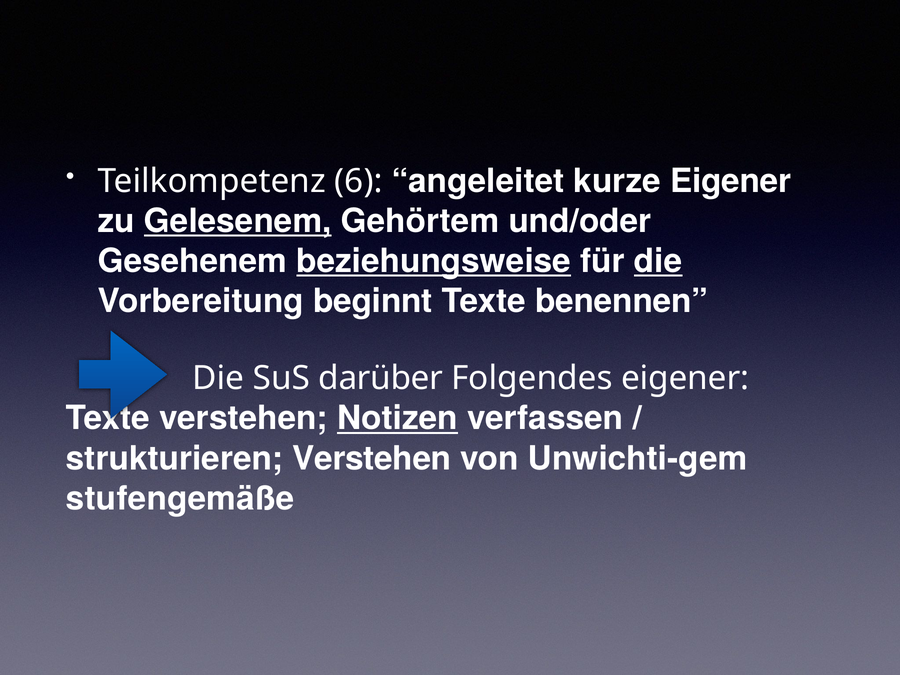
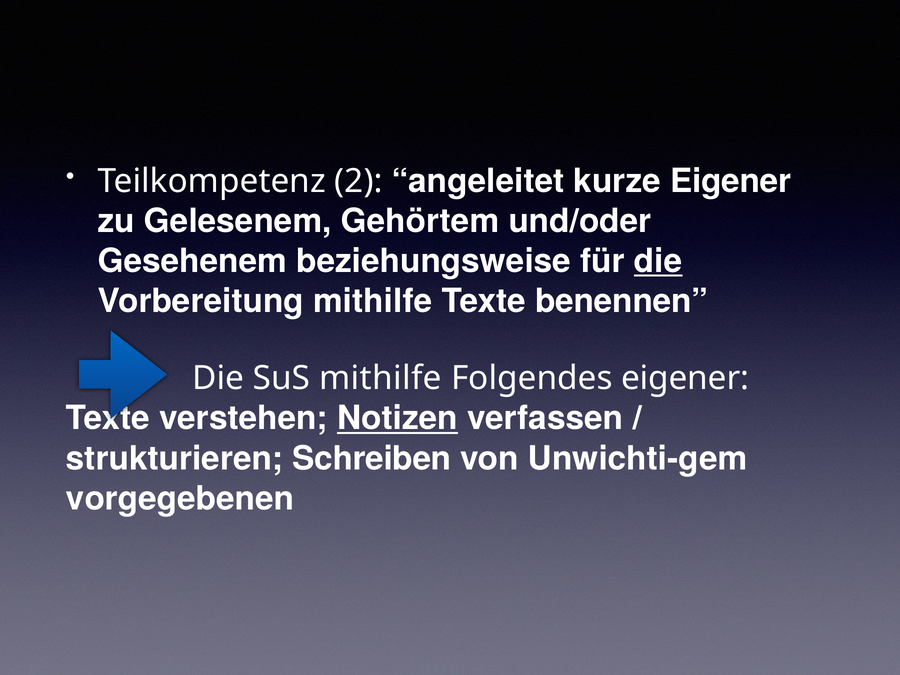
6: 6 -> 2
Gelesenem underline: present -> none
beziehungsweise underline: present -> none
Vorbereitung beginnt: beginnt -> mithilfe
SuS darüber: darüber -> mithilfe
strukturieren Verstehen: Verstehen -> Schreiben
stufengemäße: stufengemäße -> vorgegebenen
